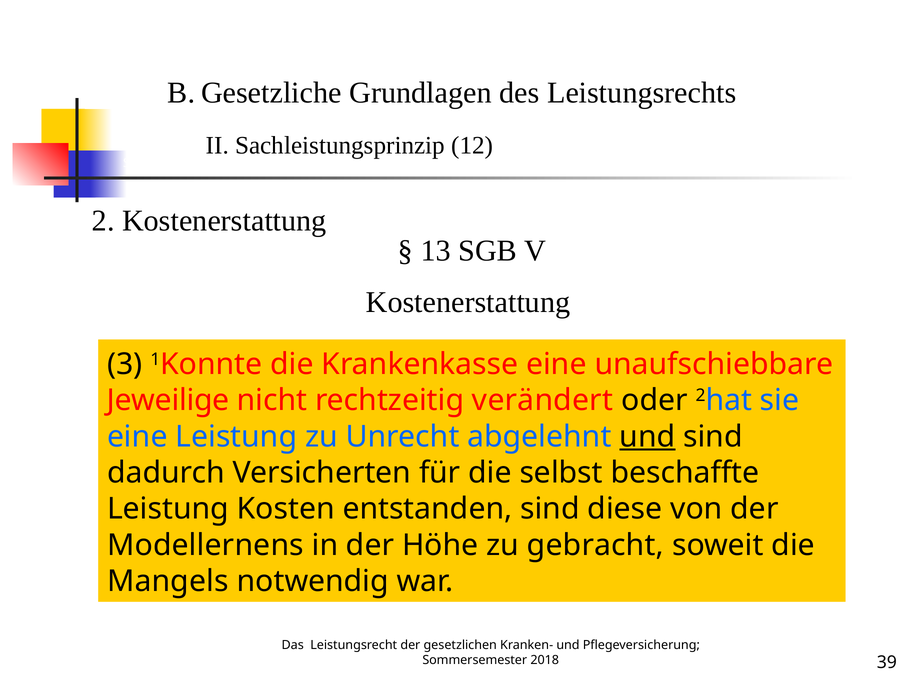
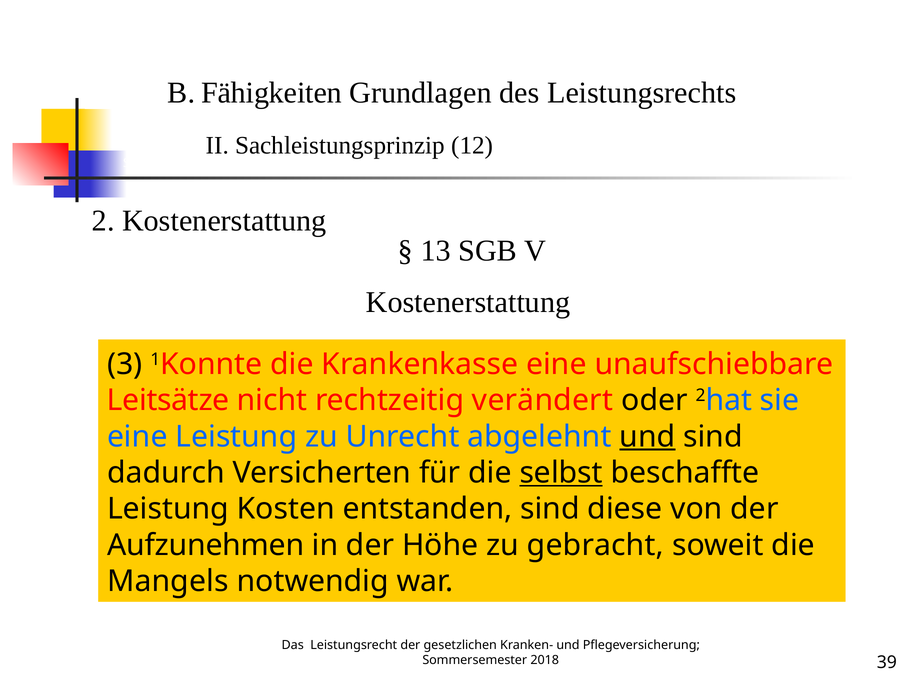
Gesetzliche: Gesetzliche -> Fähigkeiten
Jeweilige: Jeweilige -> Leitsätze
selbst underline: none -> present
Modellernens: Modellernens -> Aufzunehmen
